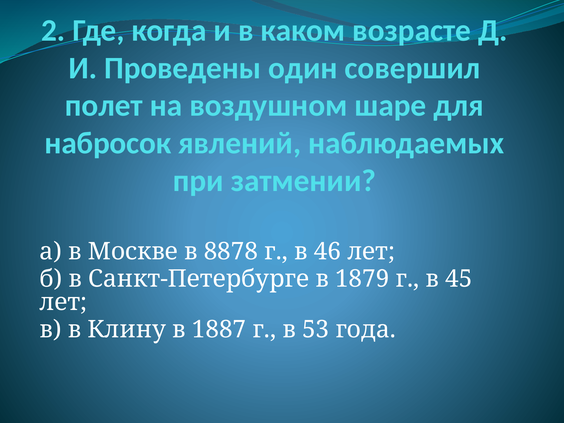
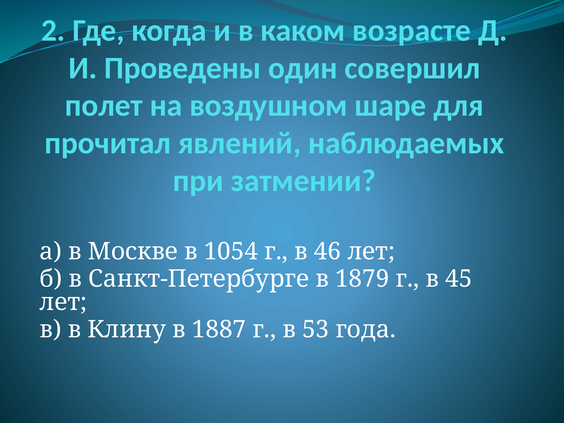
набросок: набросок -> прочитал
8878: 8878 -> 1054
